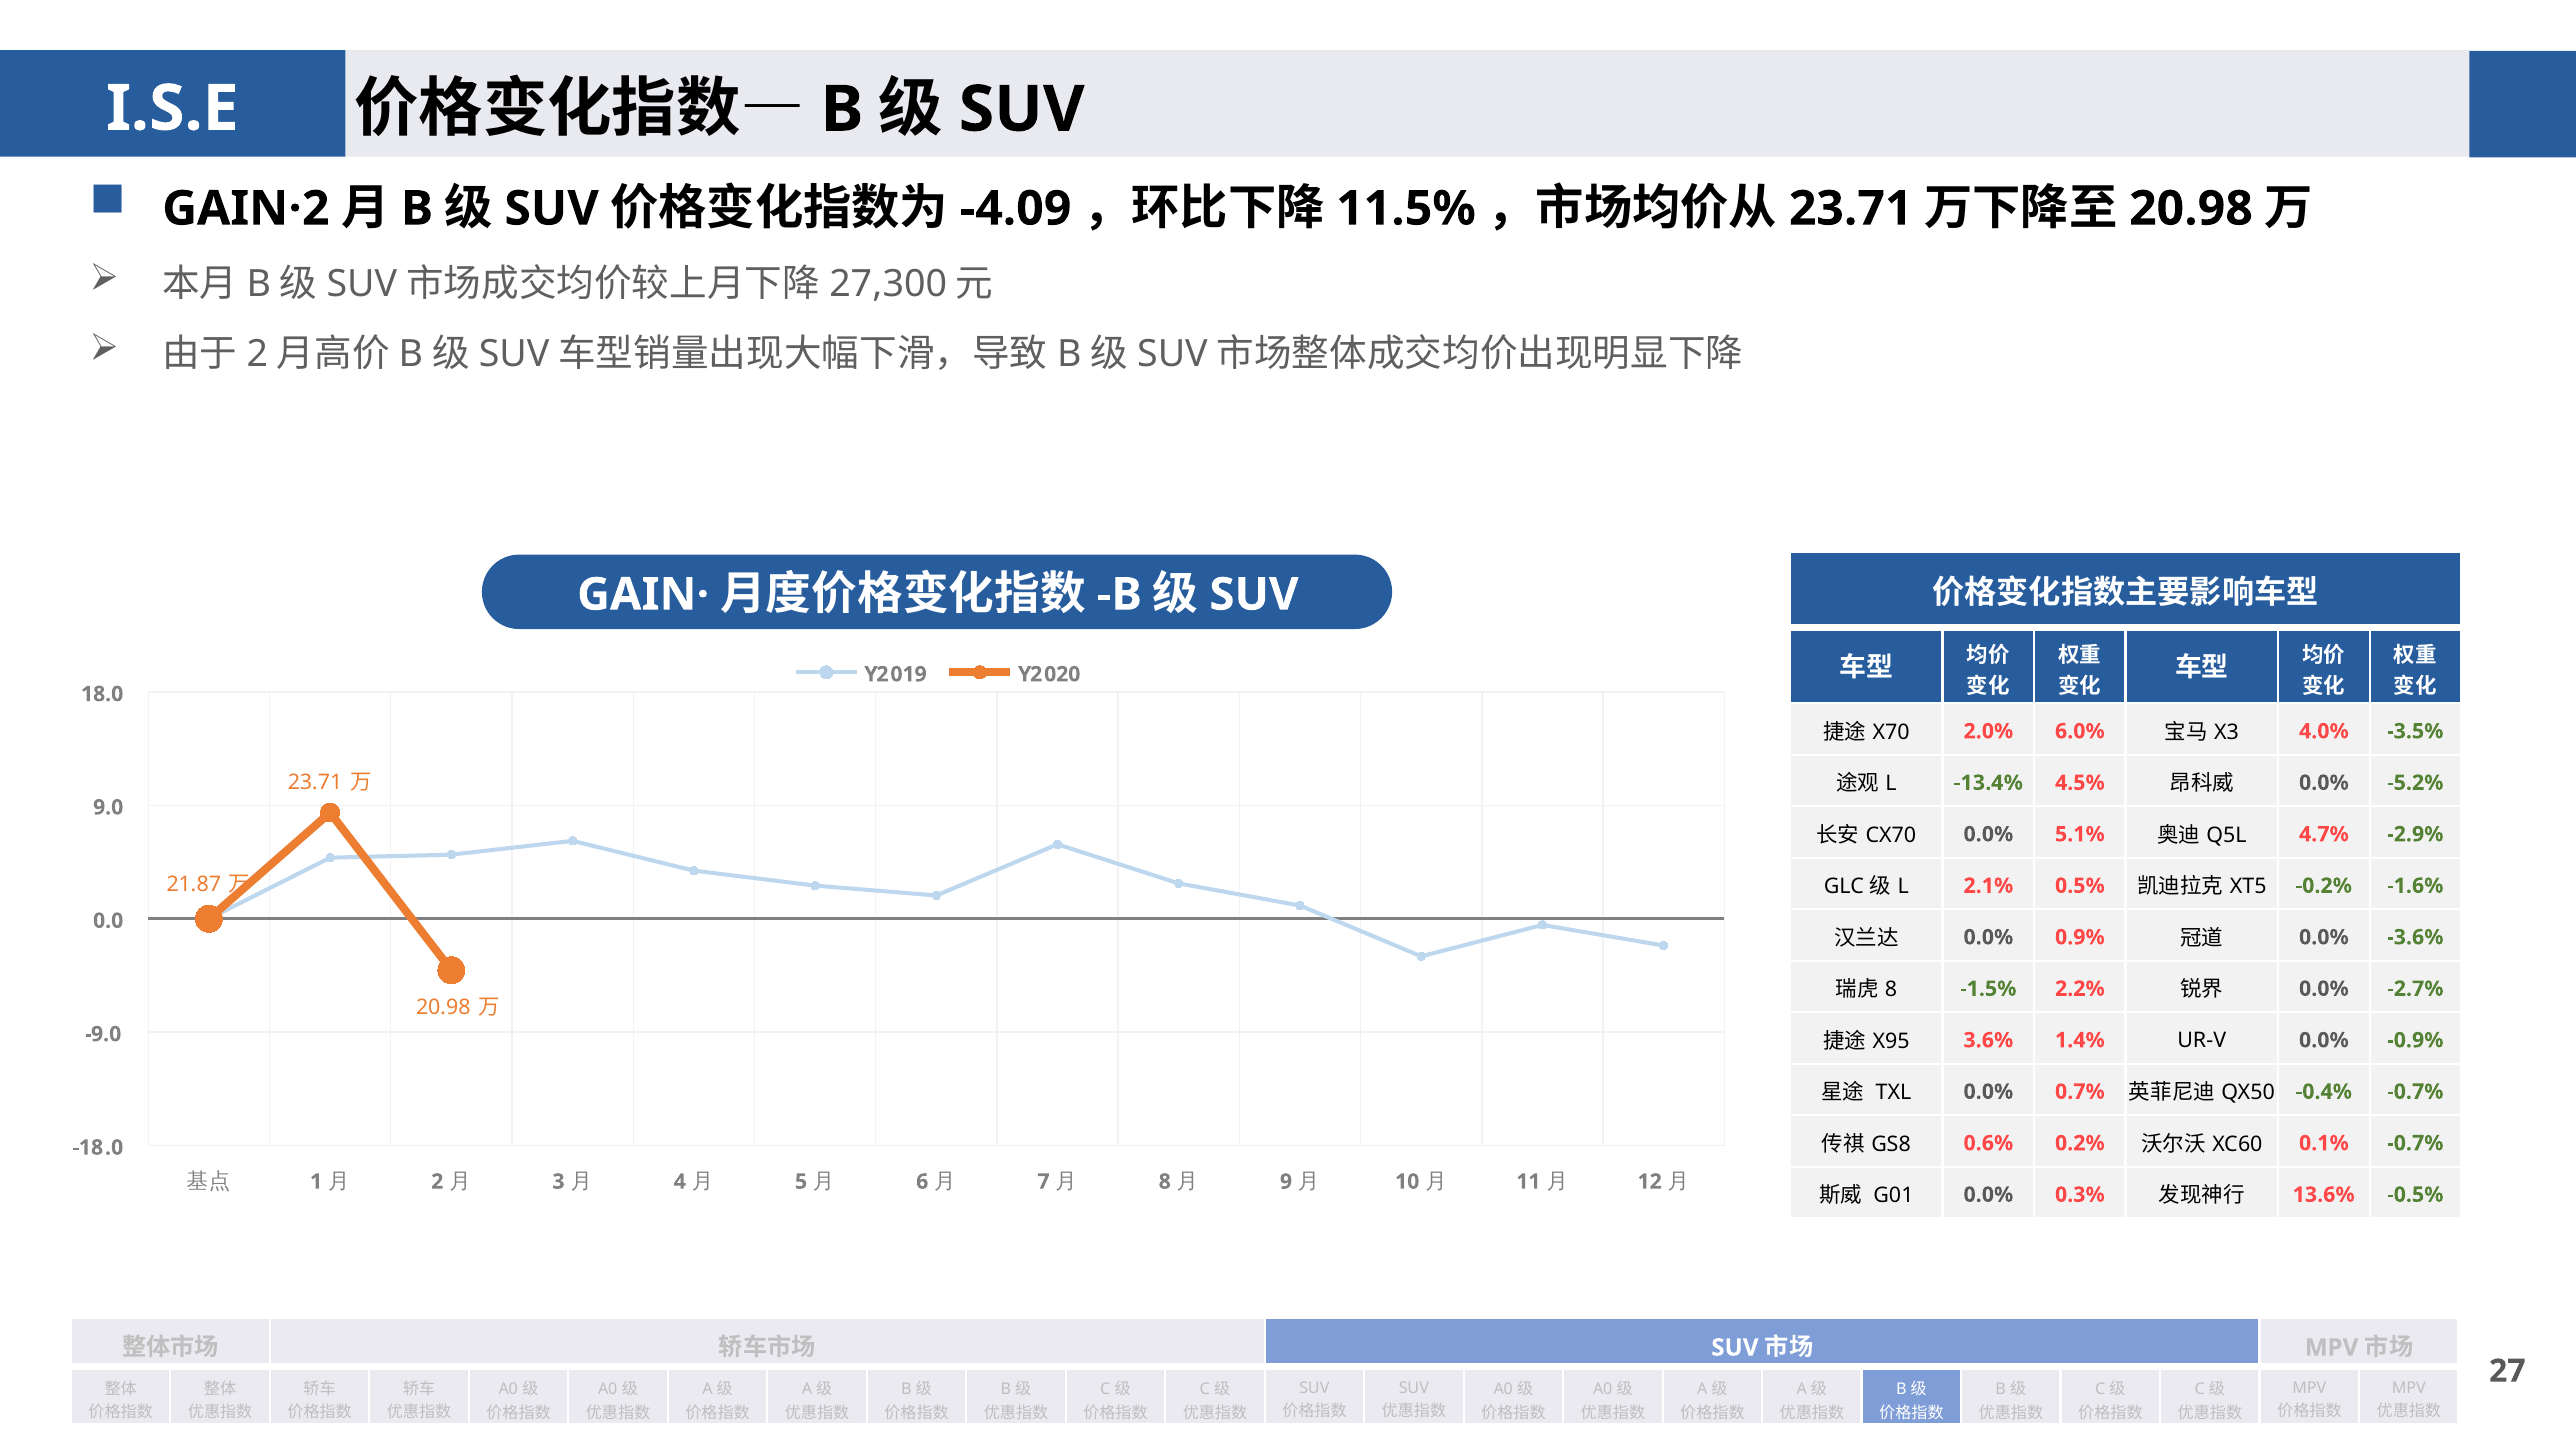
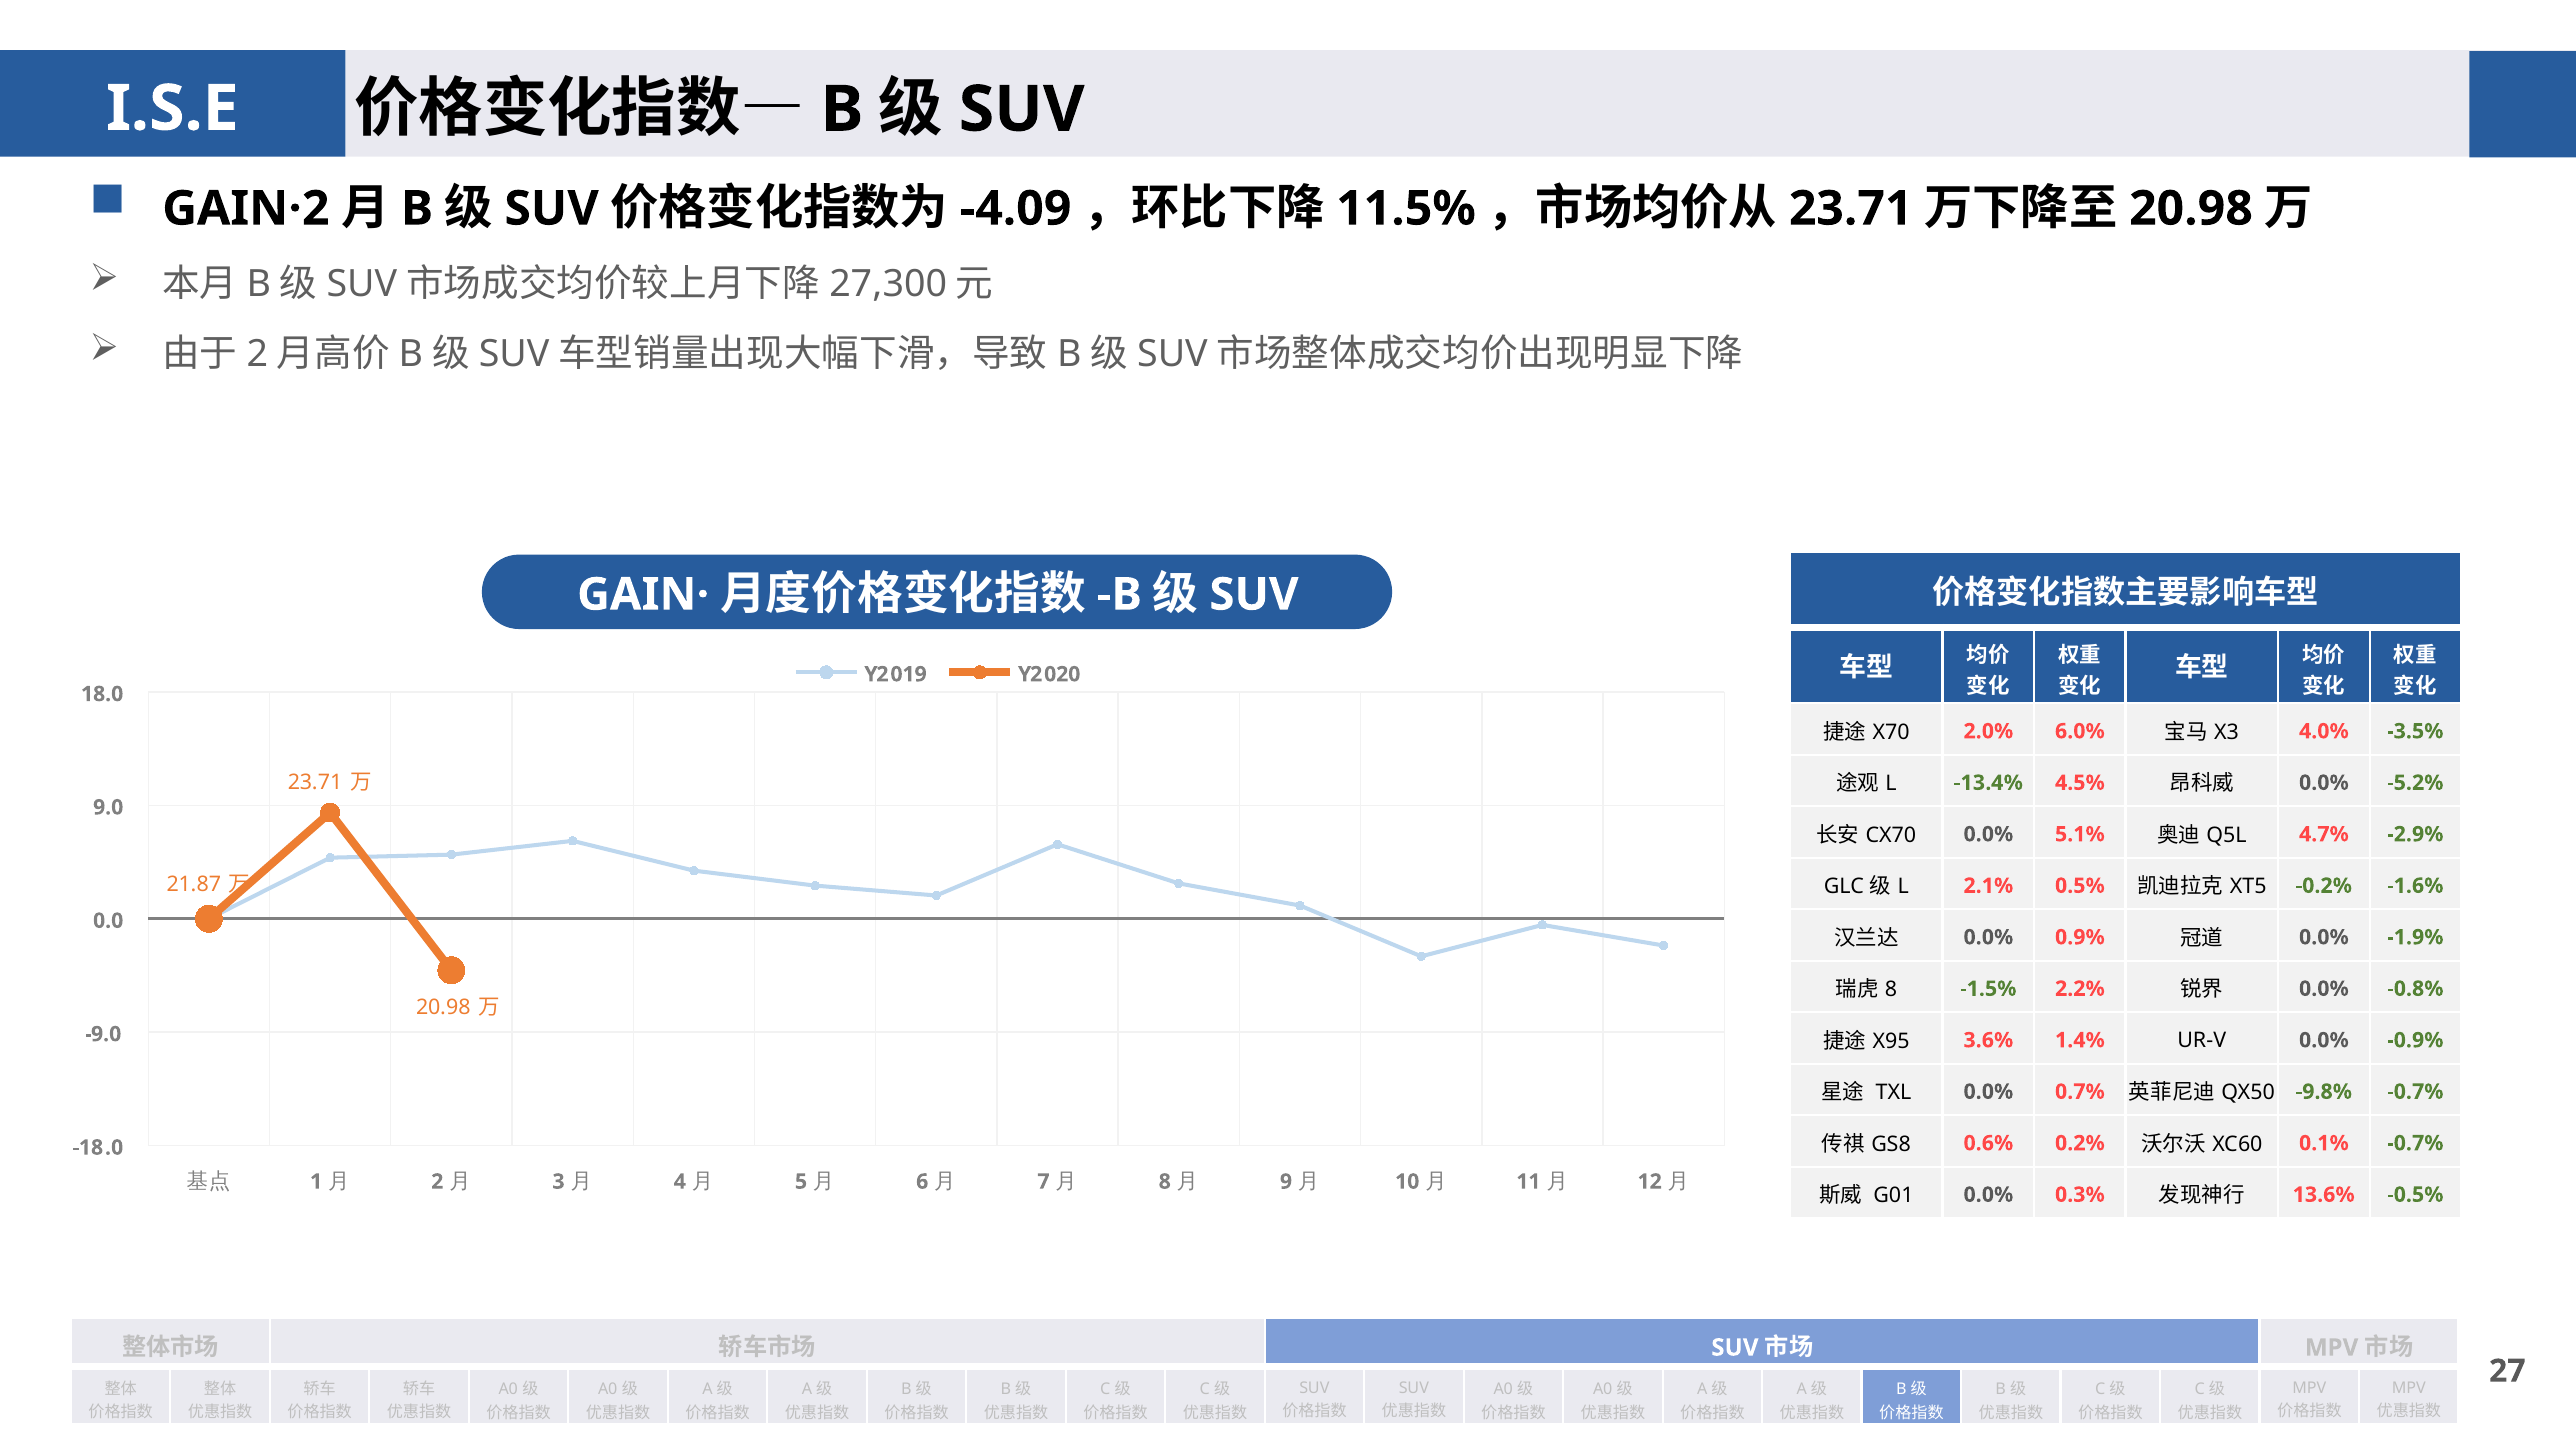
-3.6%: -3.6% -> -1.9%
-2.7%: -2.7% -> -0.8%
-0.4%: -0.4% -> -9.8%
